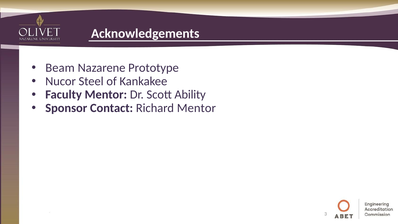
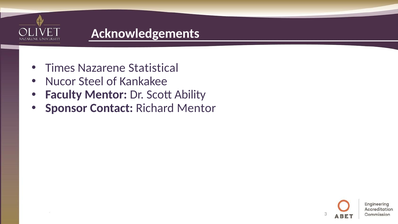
Beam: Beam -> Times
Prototype: Prototype -> Statistical
